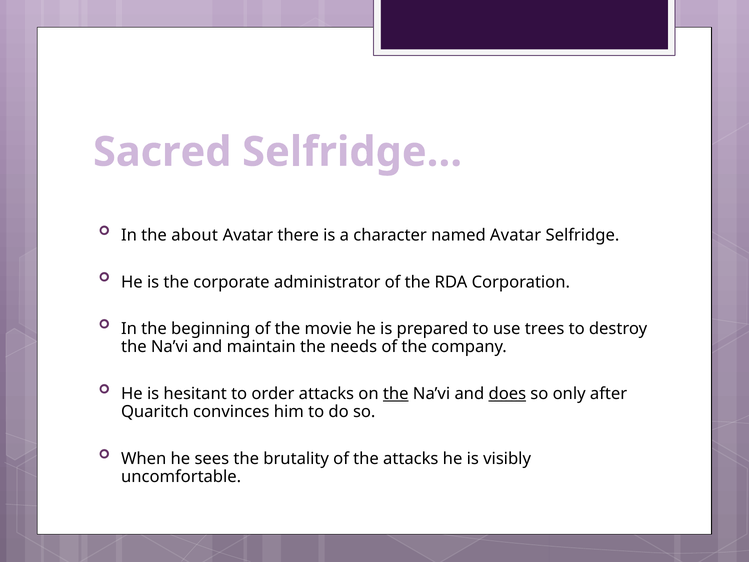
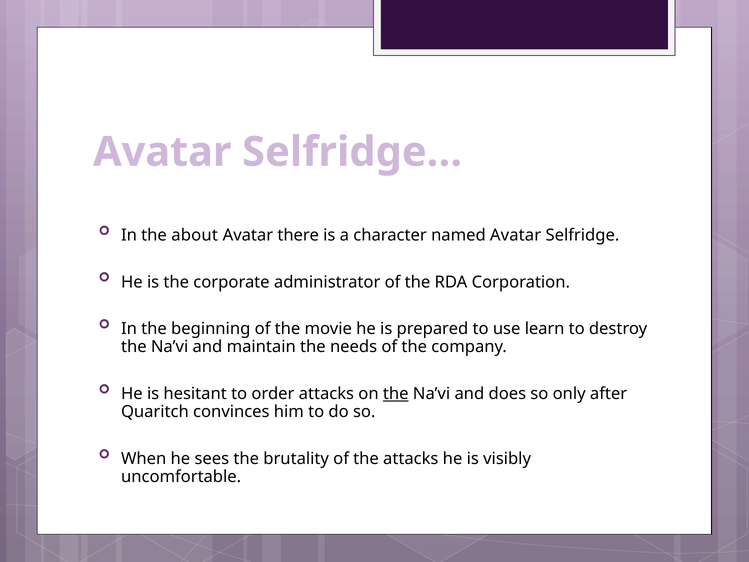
Sacred at (162, 152): Sacred -> Avatar
trees: trees -> learn
does underline: present -> none
